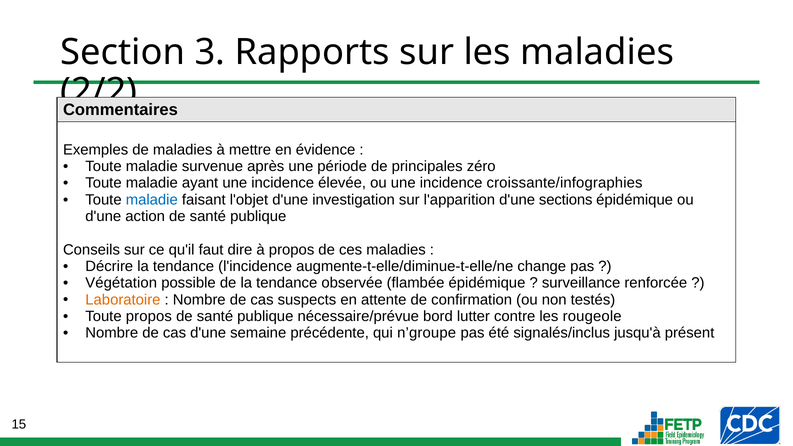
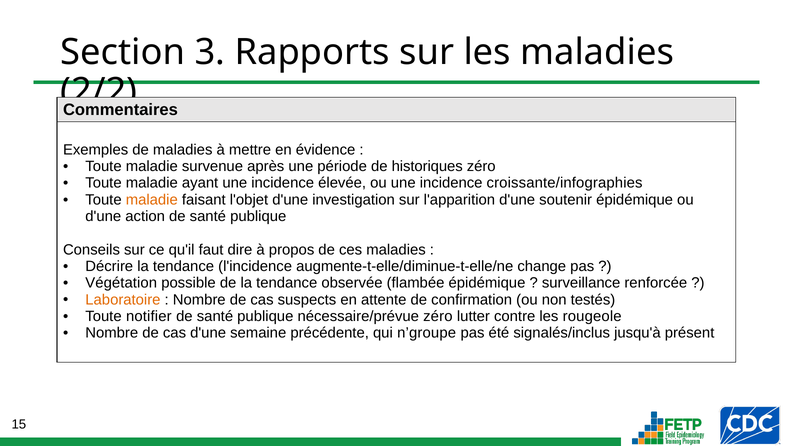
principales: principales -> historiques
maladie at (152, 200) colour: blue -> orange
sections: sections -> soutenir
Toute propos: propos -> notifier
nécessaire/prévue bord: bord -> zéro
